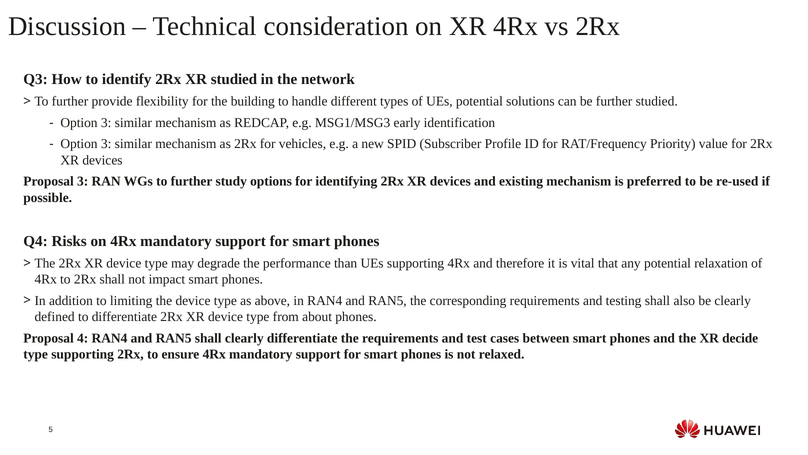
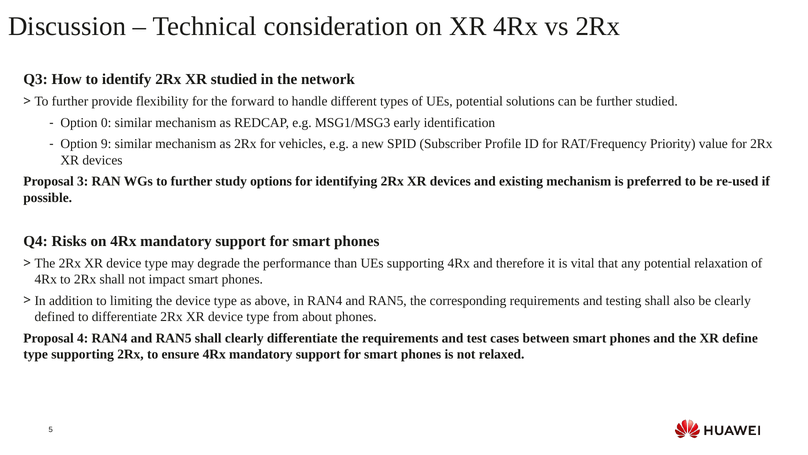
building: building -> forward
3 at (106, 123): 3 -> 0
3 at (106, 144): 3 -> 9
decide: decide -> define
